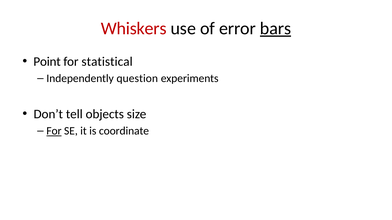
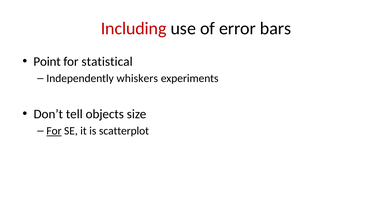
Whiskers: Whiskers -> Including
bars underline: present -> none
question: question -> whiskers
coordinate: coordinate -> scatterplot
